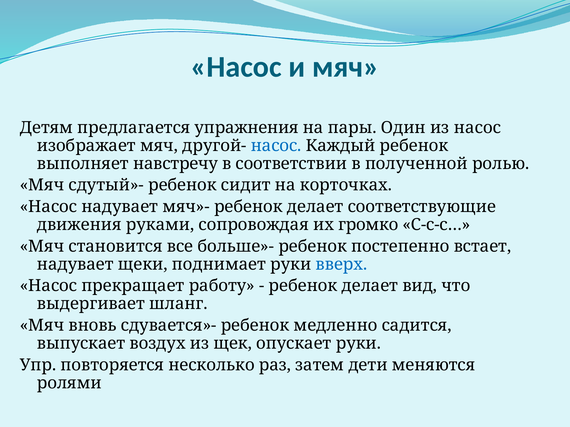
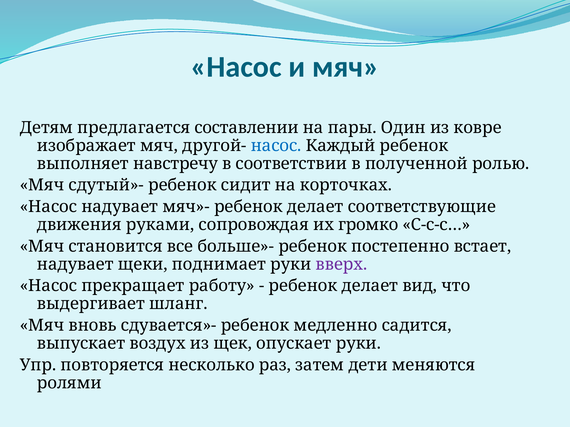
упражнения: упражнения -> составлении
из насос: насос -> ковре
вверх colour: blue -> purple
